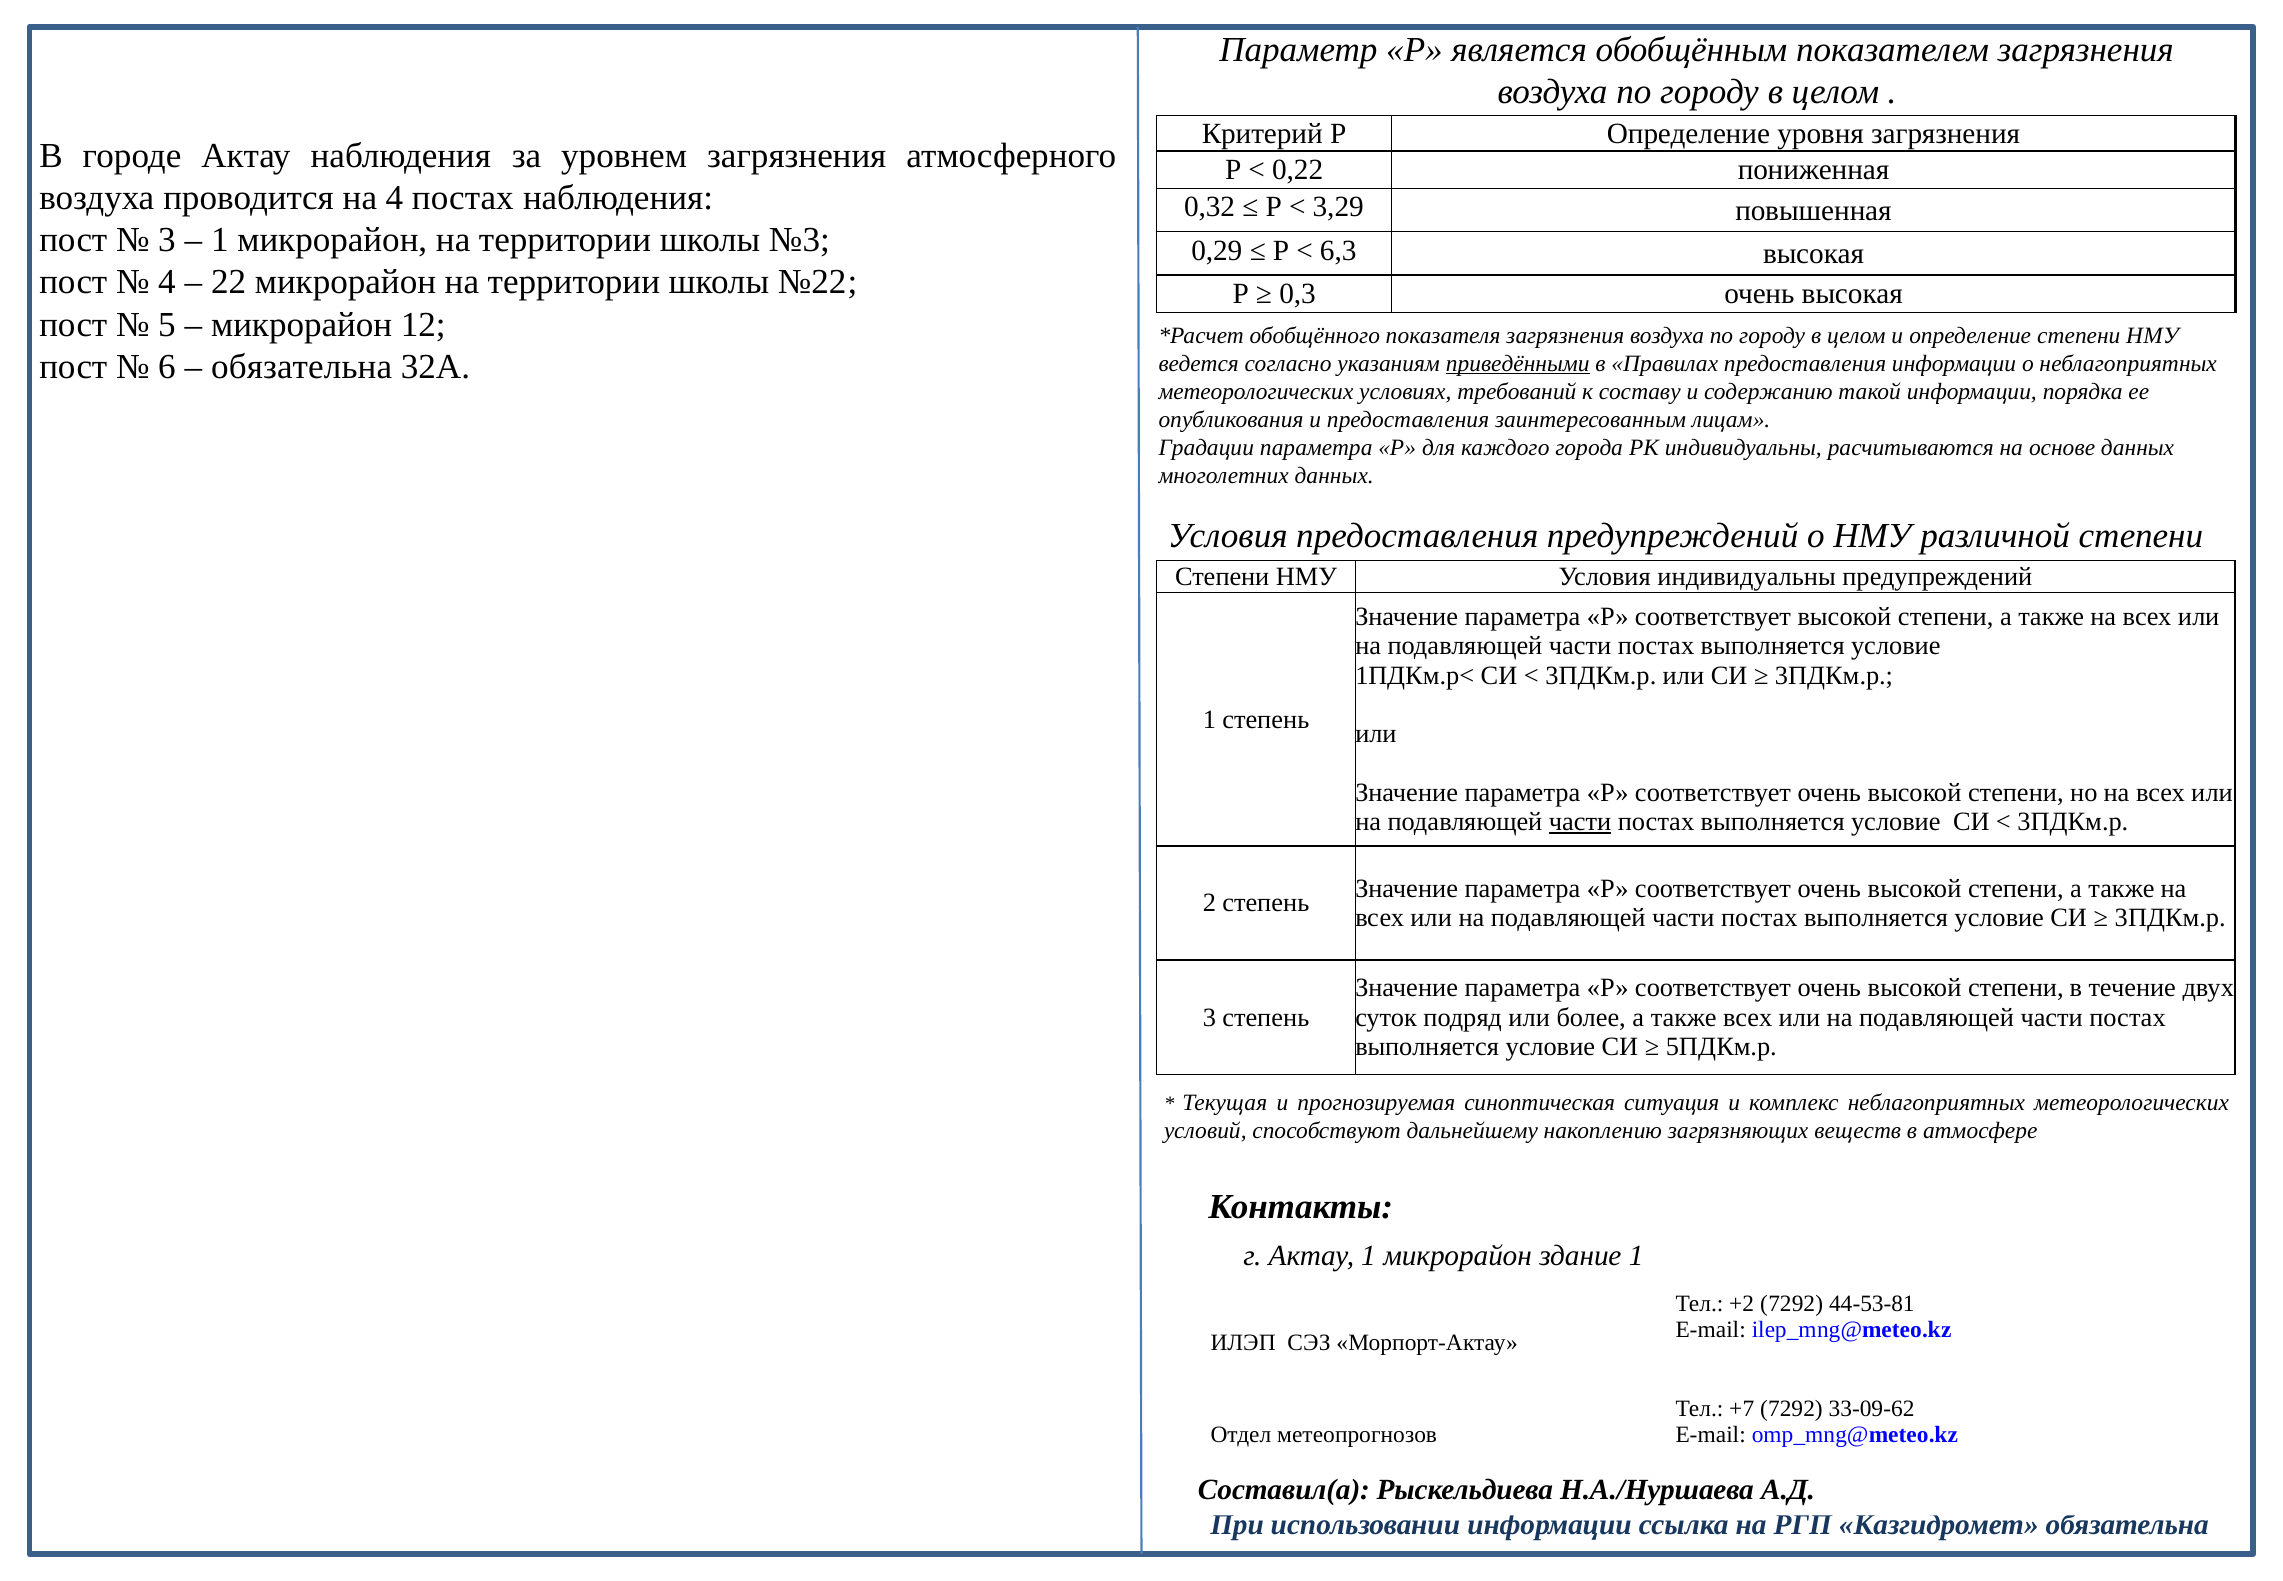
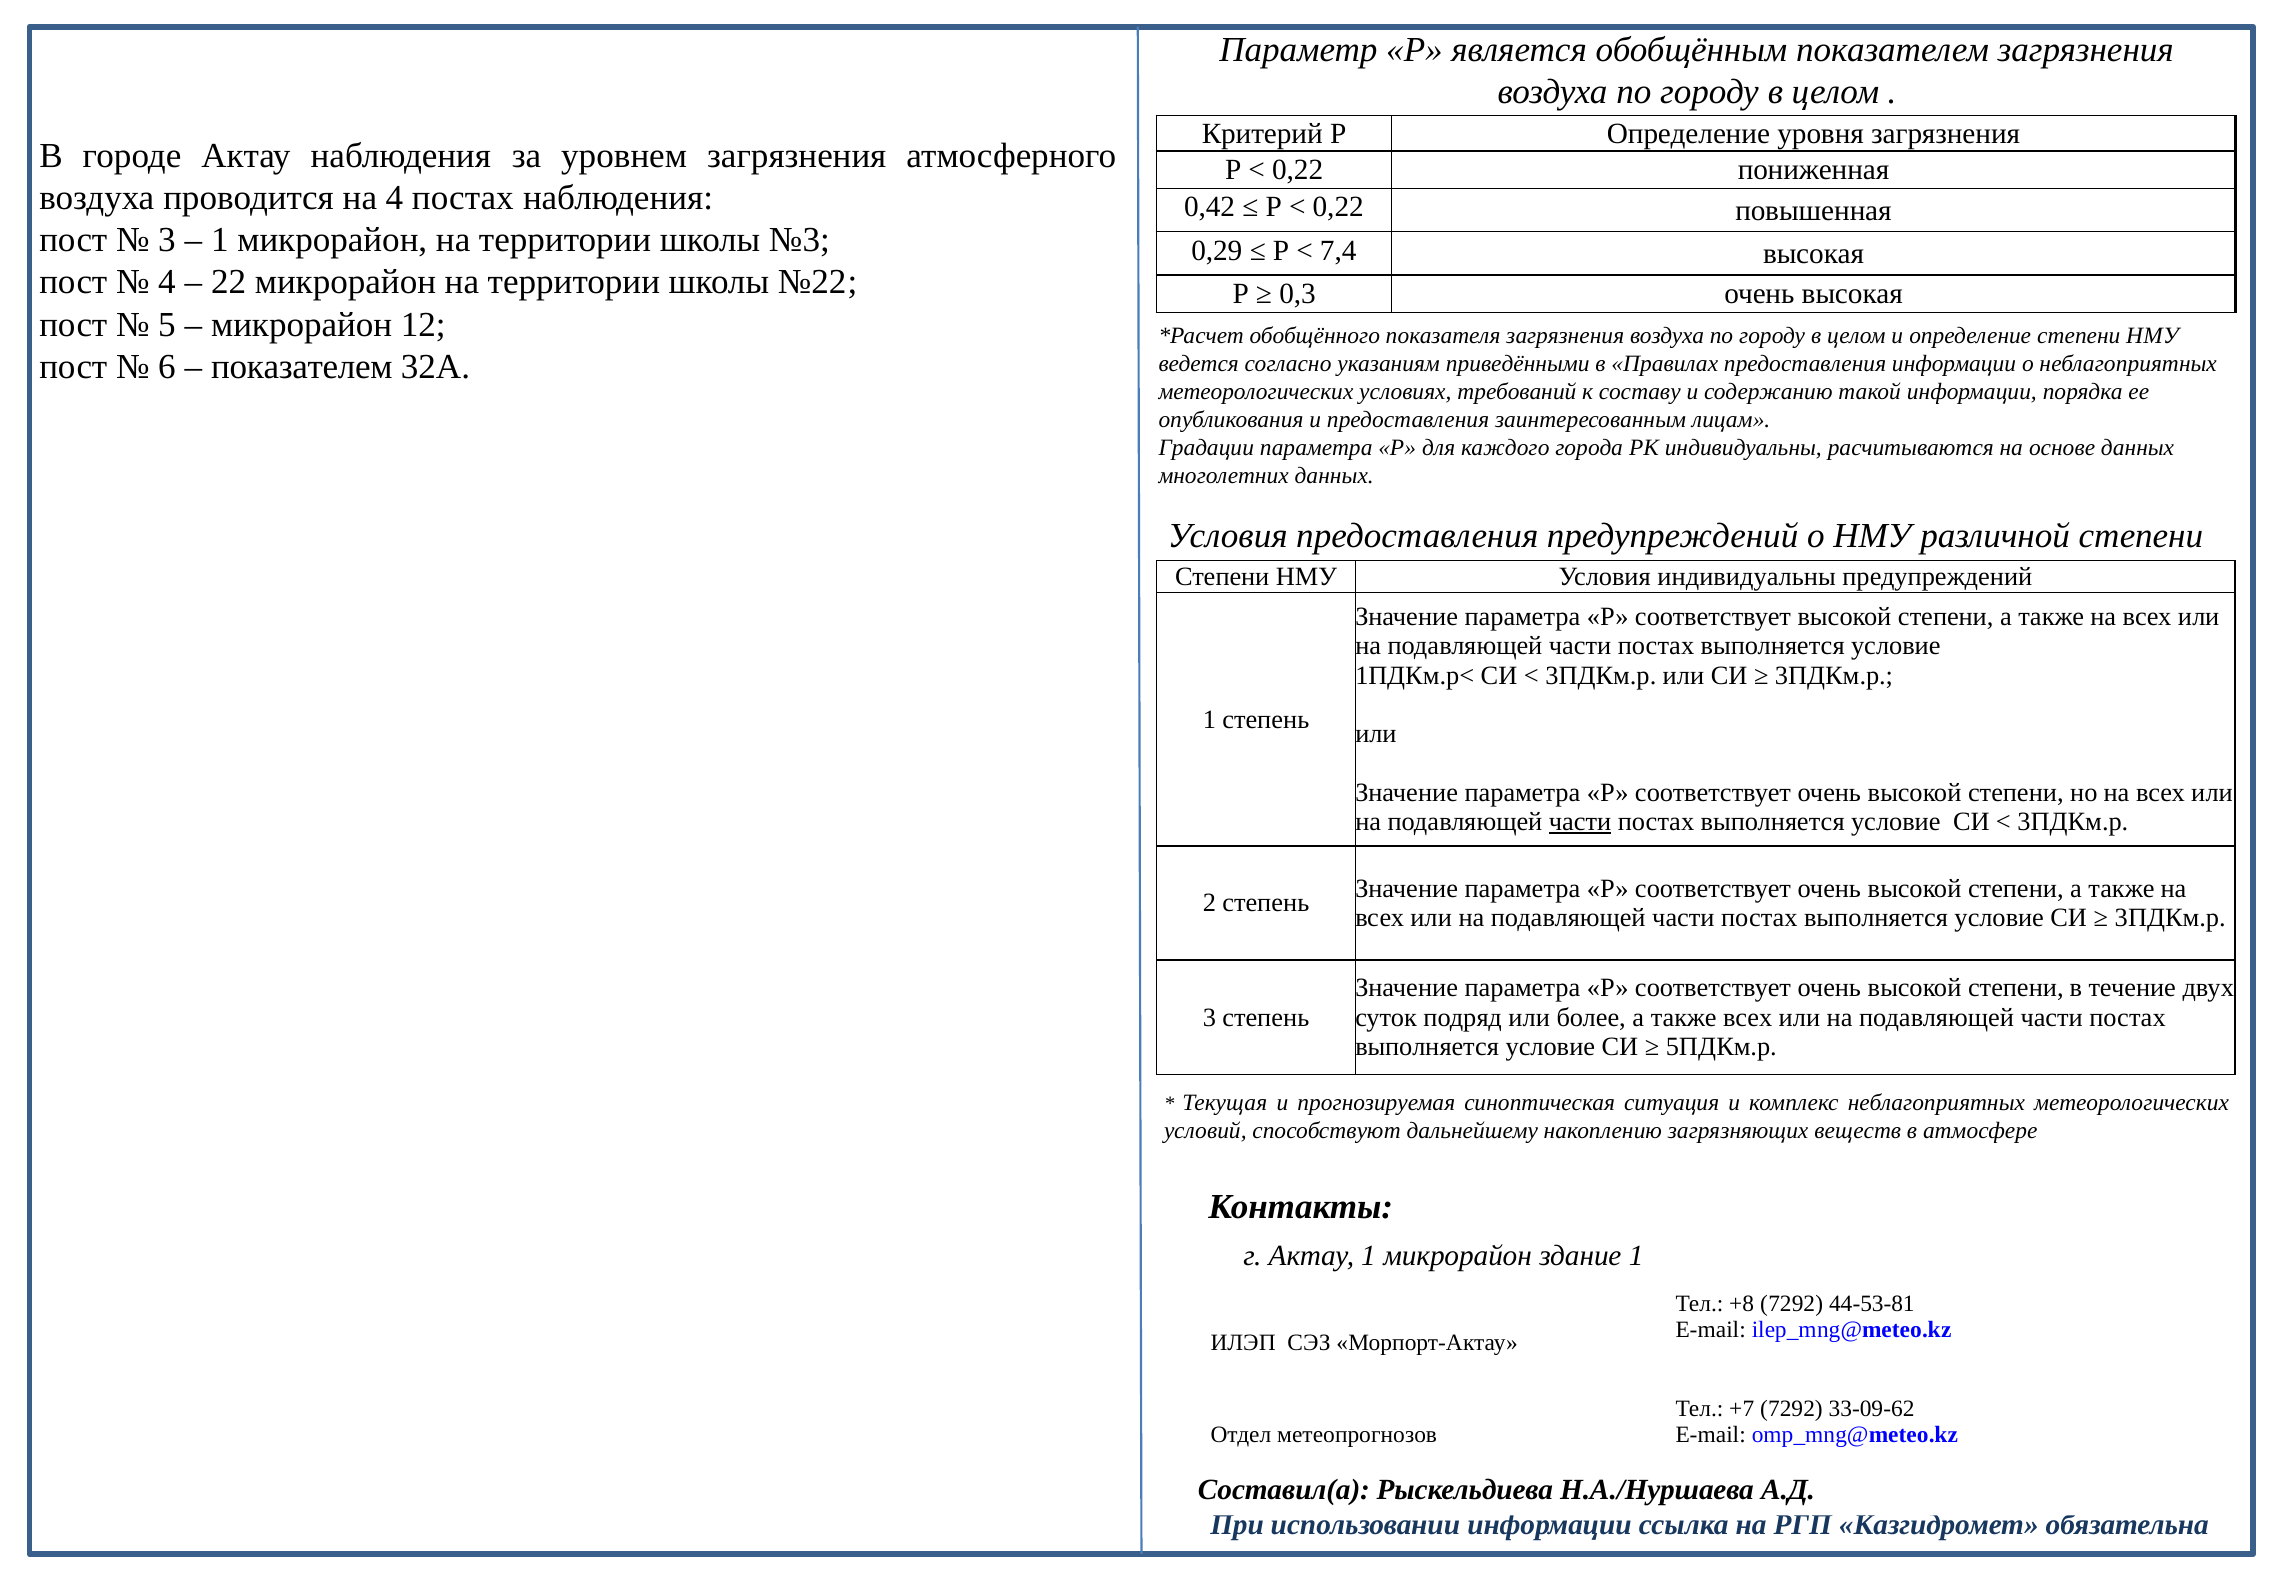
0,32: 0,32 -> 0,42
3,29 at (1338, 207): 3,29 -> 0,22
6,3: 6,3 -> 7,4
обязательна at (302, 367): обязательна -> показателем
приведёнными underline: present -> none
+2: +2 -> +8
